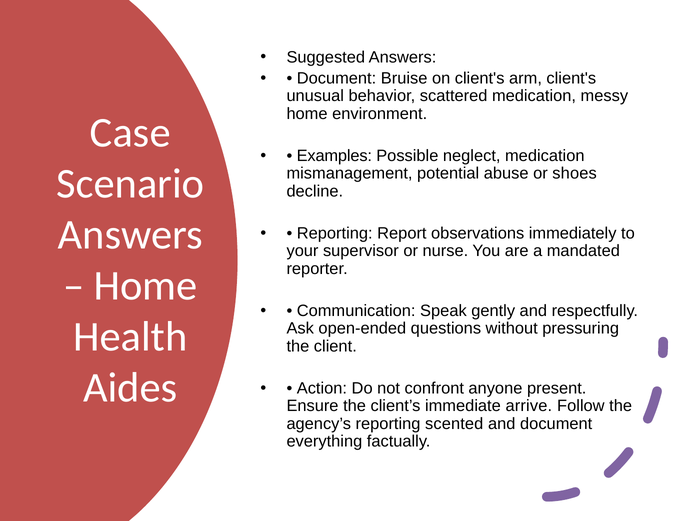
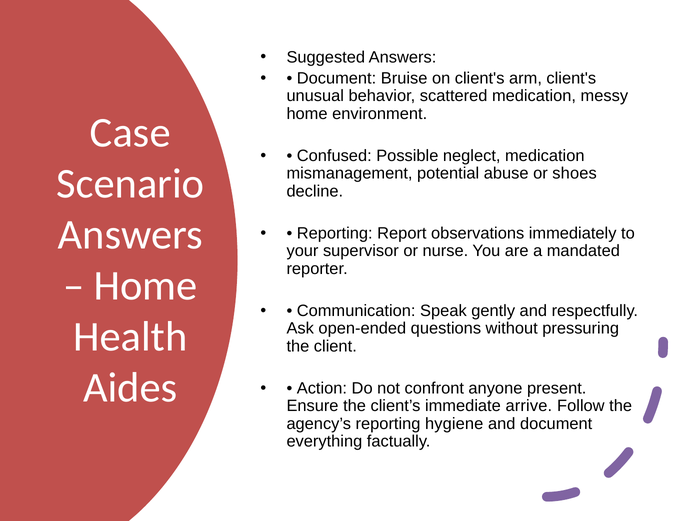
Examples: Examples -> Confused
scented: scented -> hygiene
